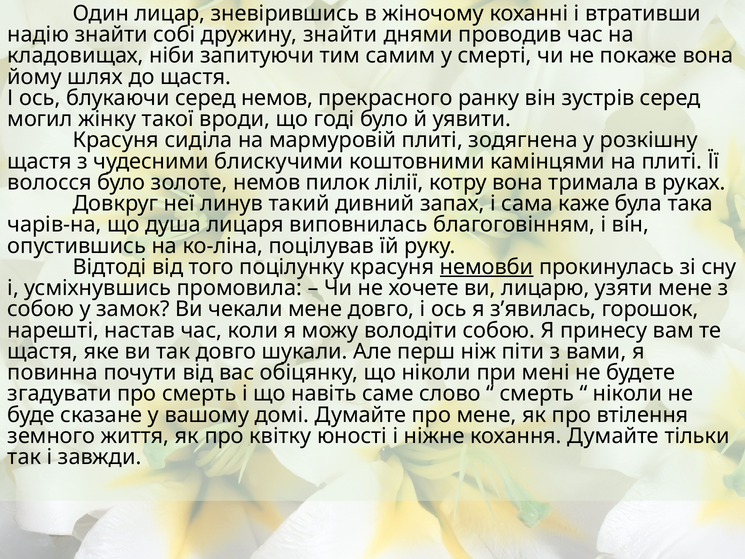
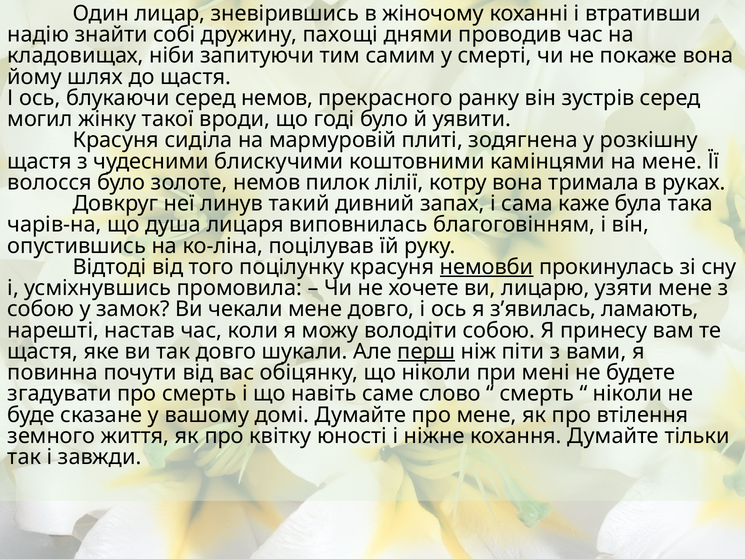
дружину знайти: знайти -> пахощі
на плиті: плиті -> мене
горошок: горошок -> ламають
перш underline: none -> present
